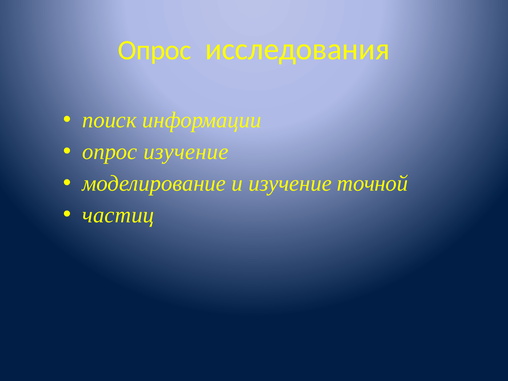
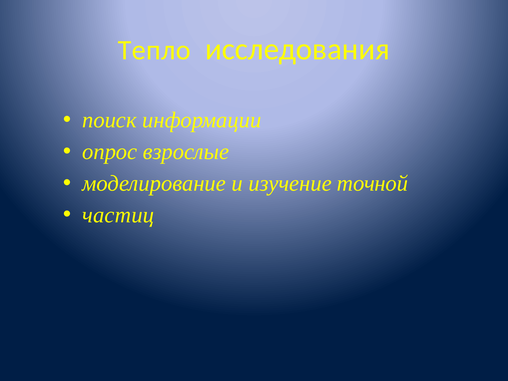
Опрос at (155, 50): Опрос -> Тепло
опрос изучение: изучение -> взрослые
